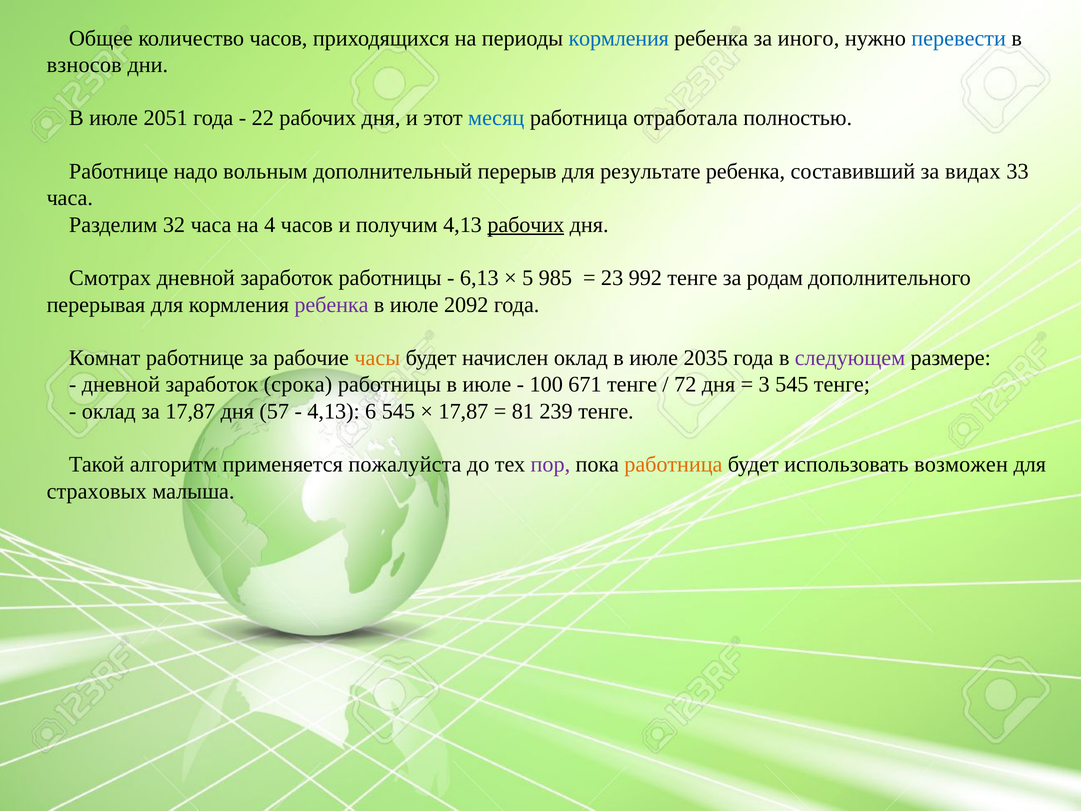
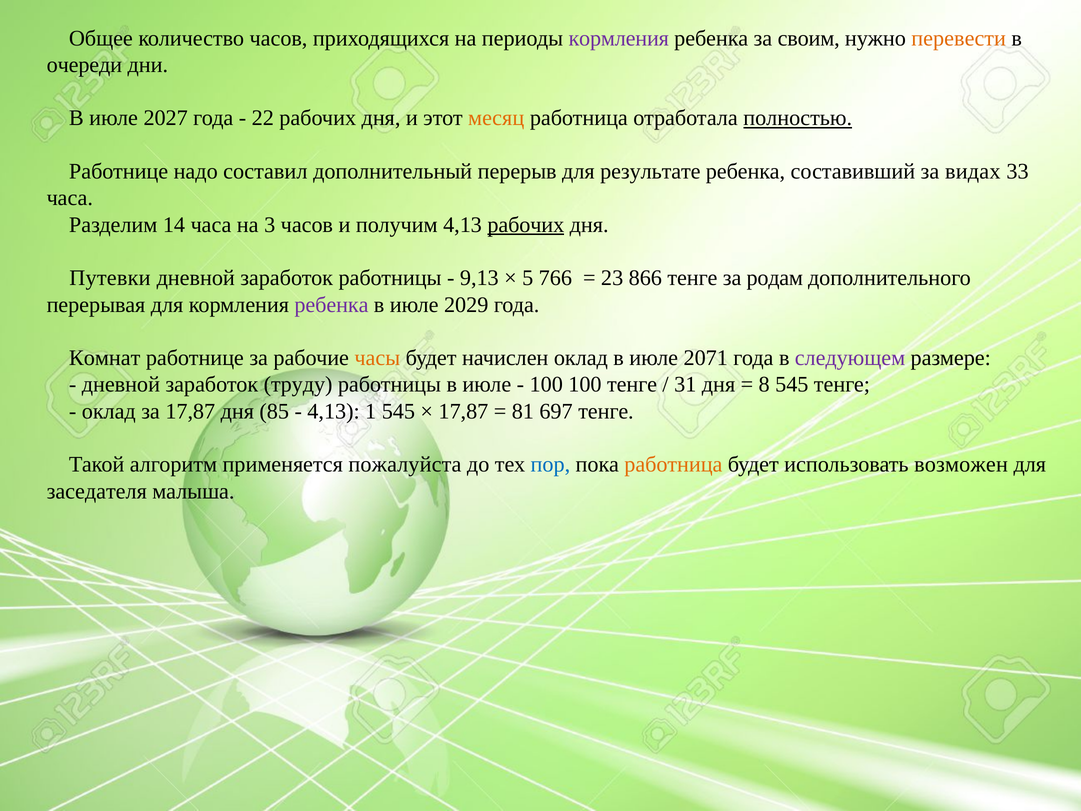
кормления at (619, 38) colour: blue -> purple
иного: иного -> своим
перевести colour: blue -> orange
взносов: взносов -> очереди
2051: 2051 -> 2027
месяц colour: blue -> orange
полностью underline: none -> present
вольным: вольным -> составил
32: 32 -> 14
4: 4 -> 3
Смотрах: Смотрах -> Путевки
6,13: 6,13 -> 9,13
985: 985 -> 766
992: 992 -> 866
2092: 2092 -> 2029
2035: 2035 -> 2071
срока: срока -> труду
100 671: 671 -> 100
72: 72 -> 31
3: 3 -> 8
57: 57 -> 85
6: 6 -> 1
239: 239 -> 697
пор colour: purple -> blue
страховых: страховых -> заседателя
